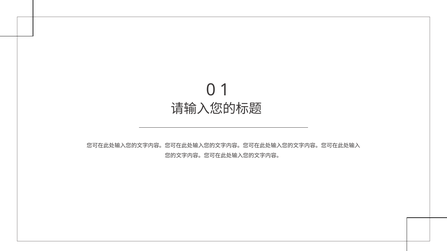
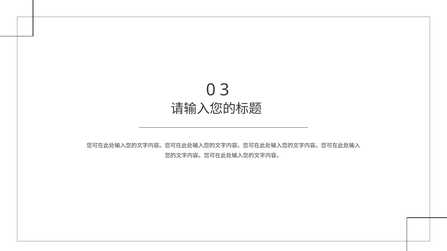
1: 1 -> 3
